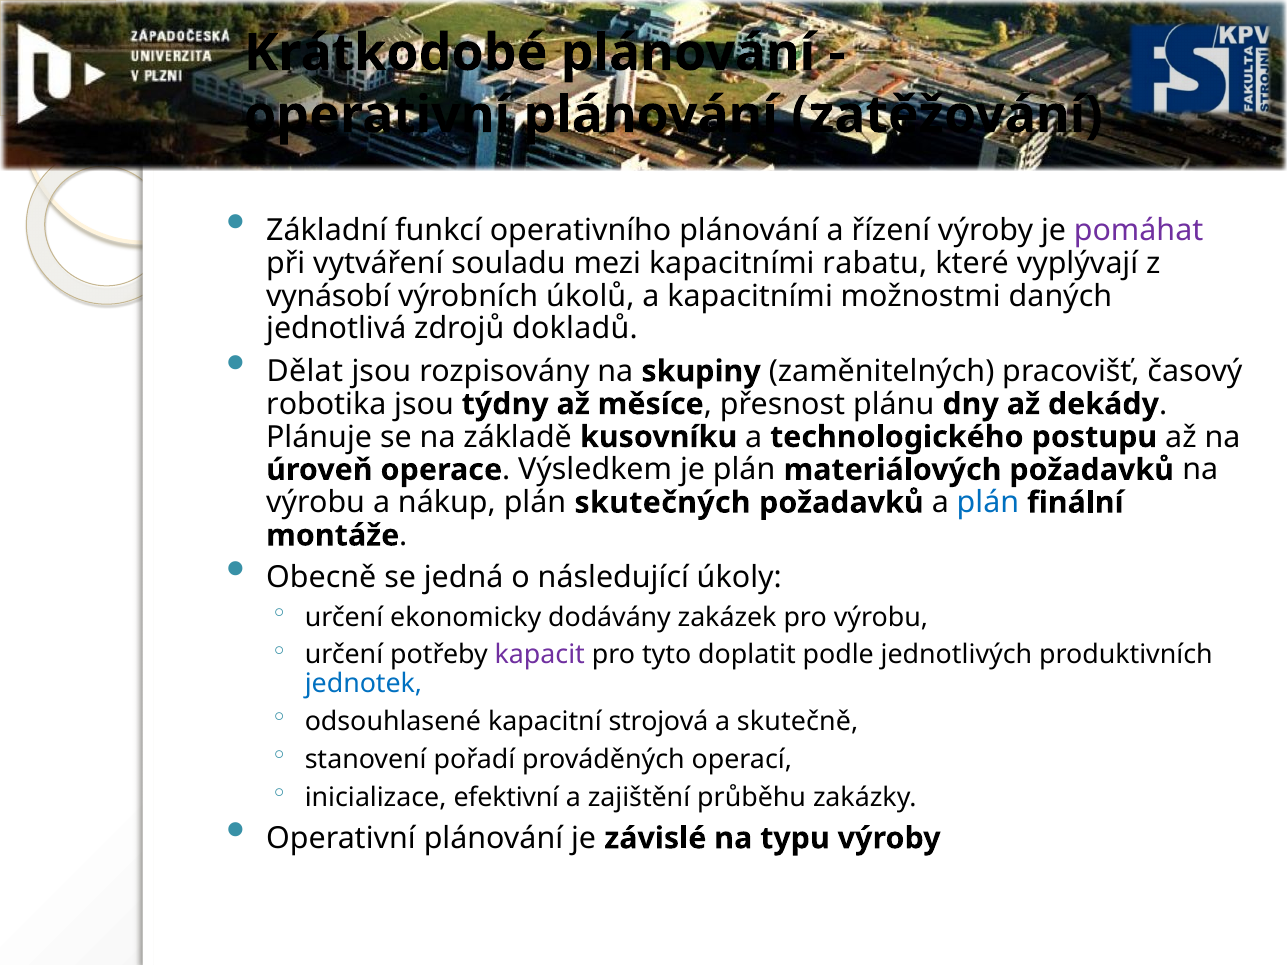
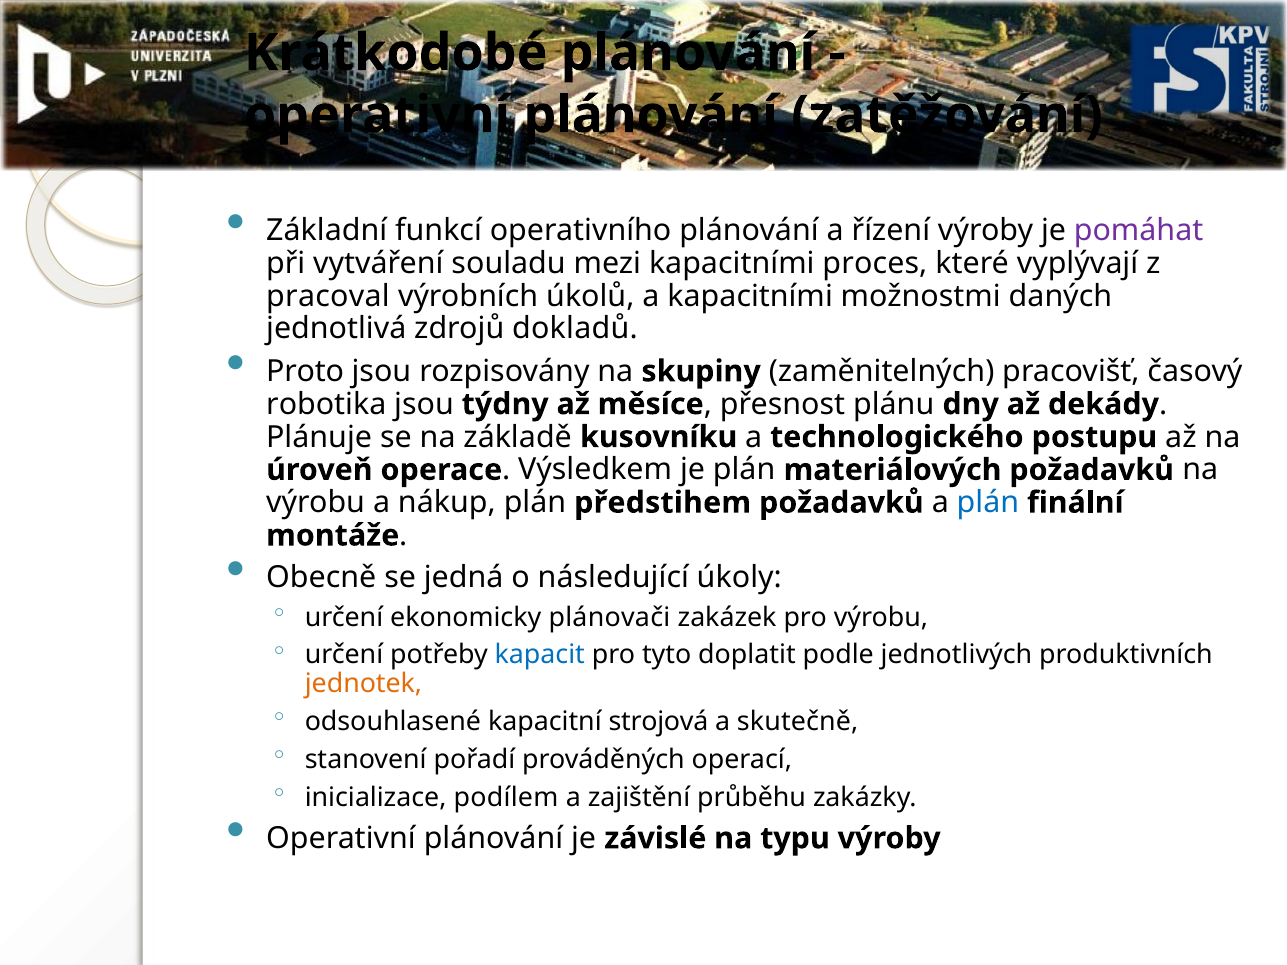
rabatu: rabatu -> proces
vynásobí: vynásobí -> pracoval
Dělat: Dělat -> Proto
skutečných: skutečných -> předstihem
dodávány: dodávány -> plánovači
kapacit colour: purple -> blue
jednotek colour: blue -> orange
efektivní: efektivní -> podílem
